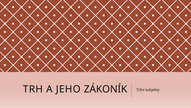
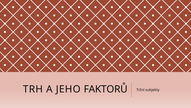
ZÁKONÍK: ZÁKONÍK -> FAKTORŮ
